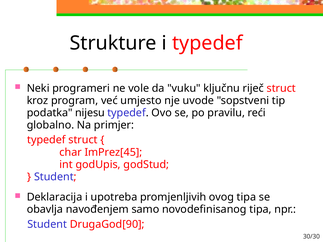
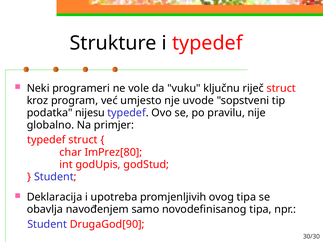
reći: reći -> nije
ImPrez[45: ImPrez[45 -> ImPrez[80
